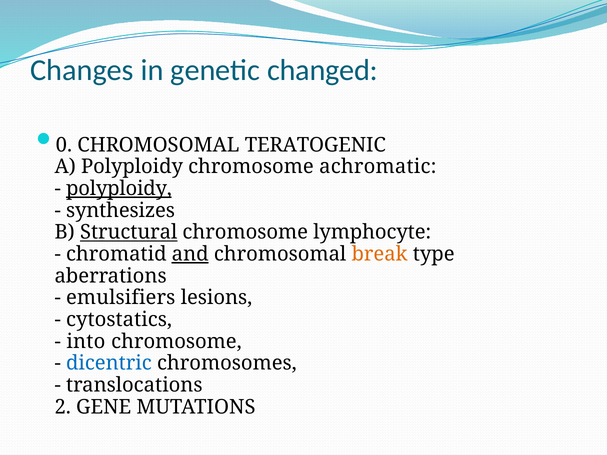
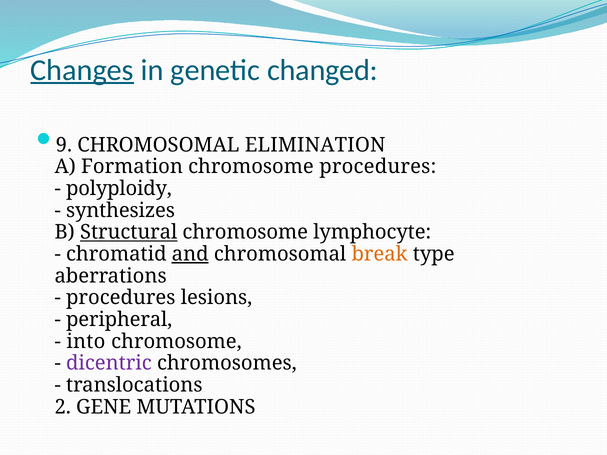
Changes underline: none -> present
0: 0 -> 9
TERATOGENIC: TERATOGENIC -> ELIMINATION
A Polyploidy: Polyploidy -> Formation
chromosome achromatic: achromatic -> procedures
polyploidy at (119, 189) underline: present -> none
emulsifiers at (121, 298): emulsifiers -> procedures
cytostatics: cytostatics -> peripheral
dicentric colour: blue -> purple
